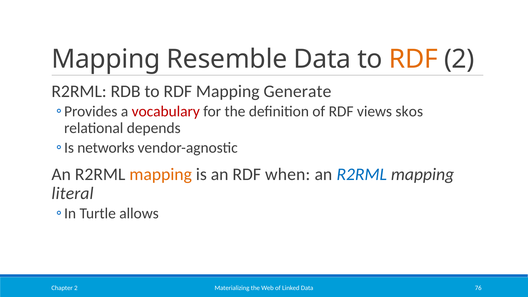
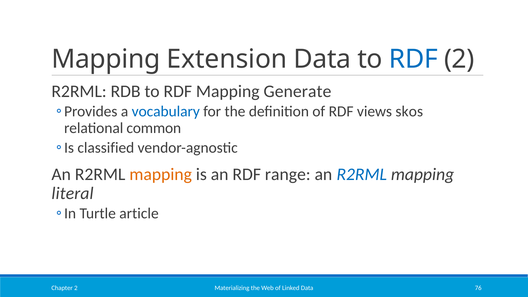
Resemble: Resemble -> Extension
RDF at (413, 59) colour: orange -> blue
vocabulary colour: red -> blue
depends: depends -> common
networks: networks -> classified
when: when -> range
allows: allows -> article
